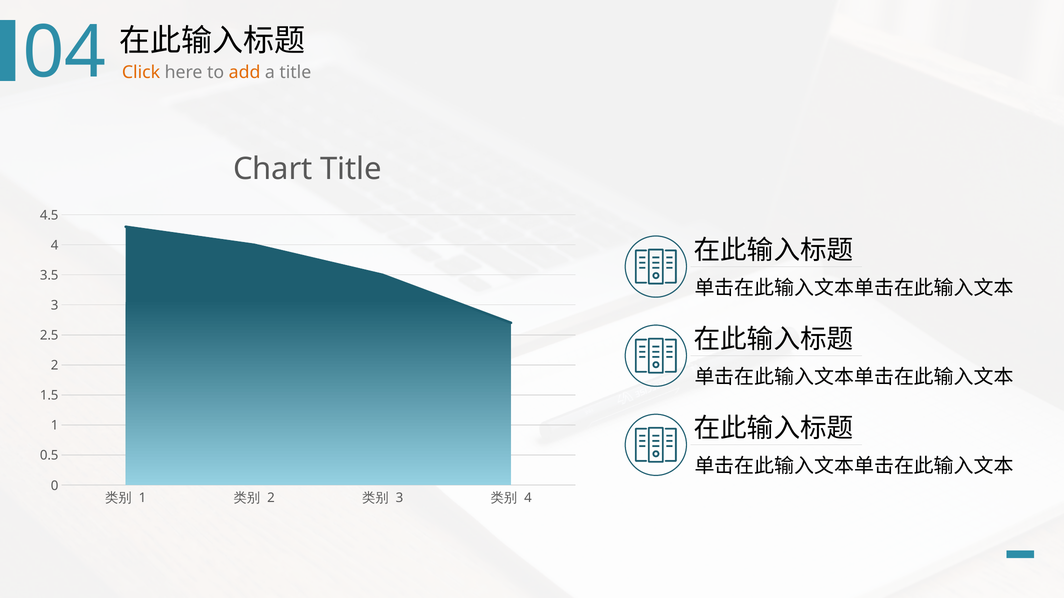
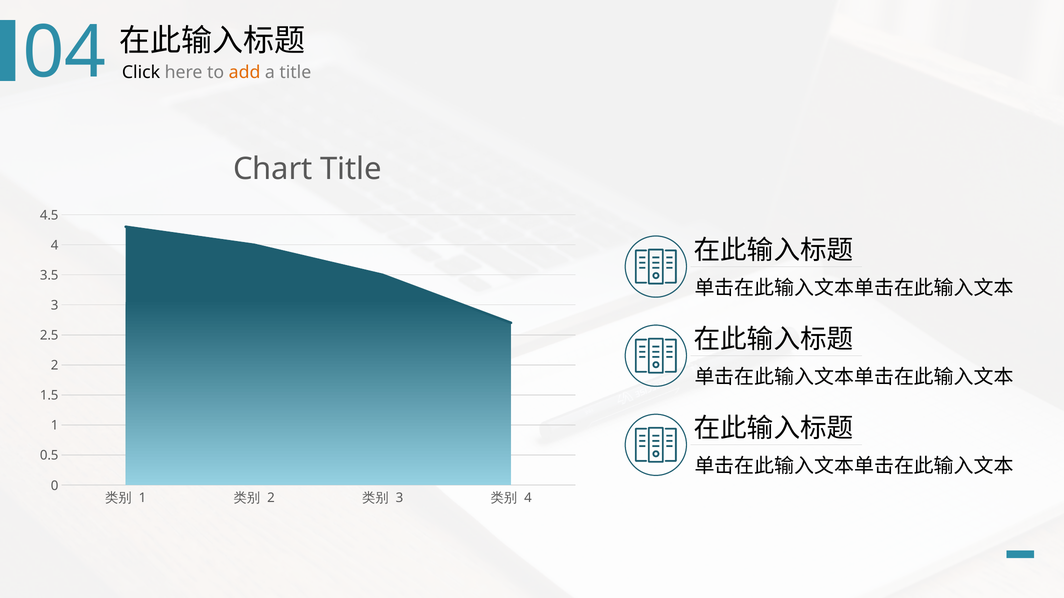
Click colour: orange -> black
